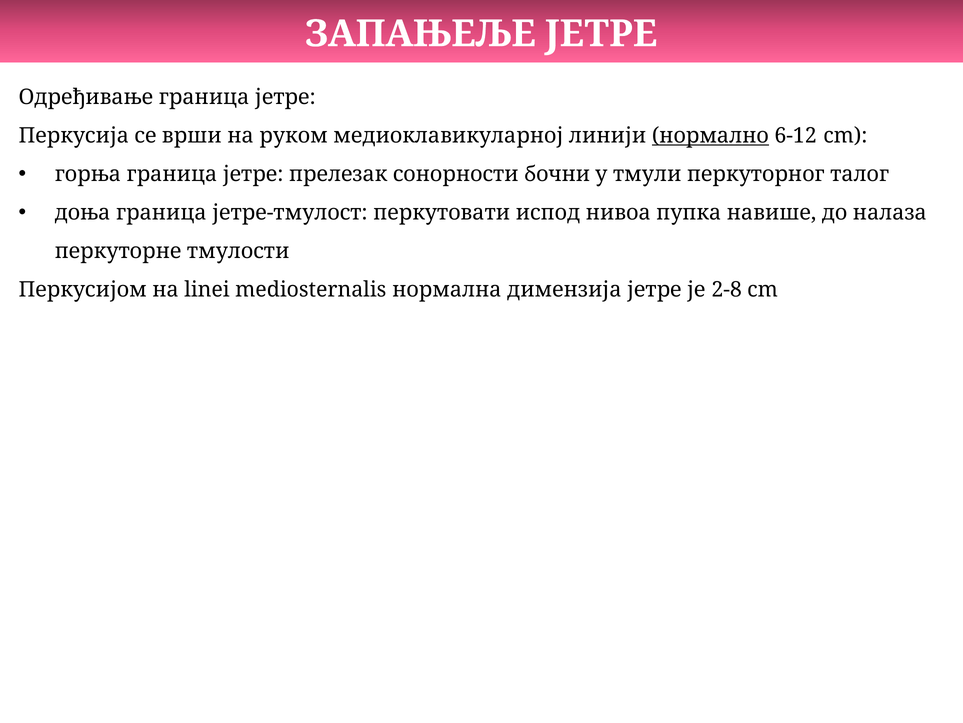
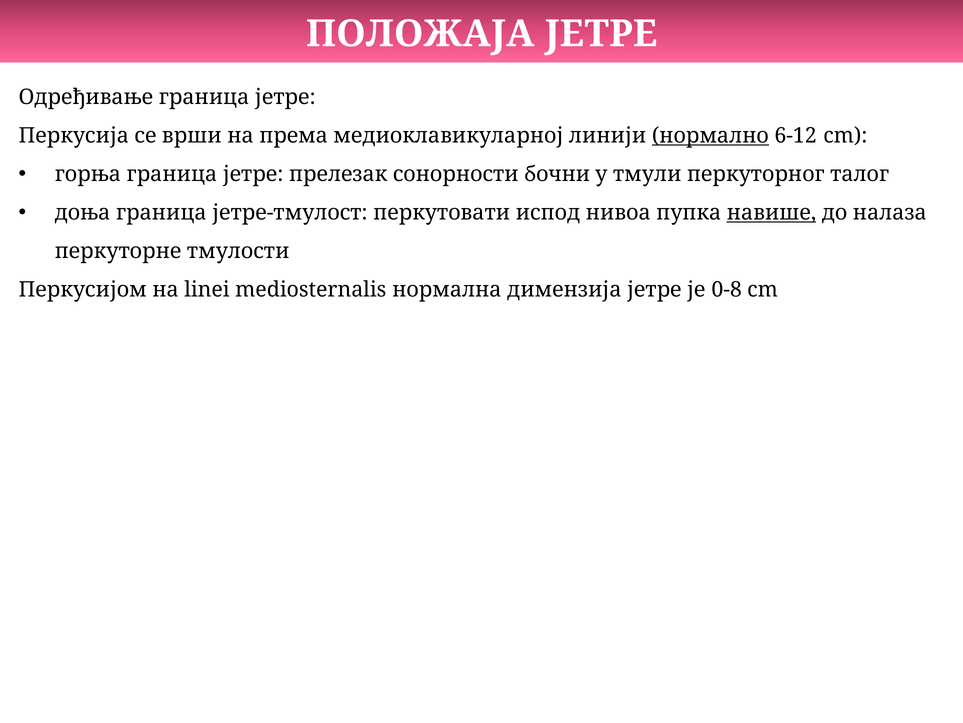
ЗАПАЊЕЉЕ: ЗАПАЊЕЉЕ -> ПОЛОЖАЈА
руком: руком -> према
навише underline: none -> present
2-8: 2-8 -> 0-8
